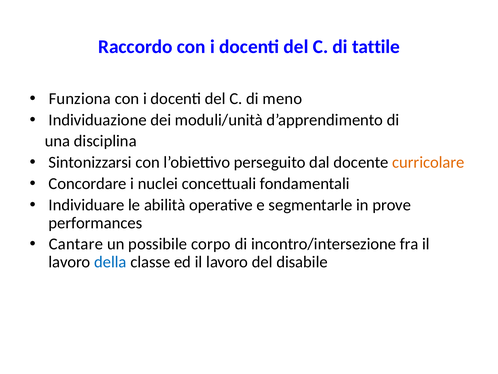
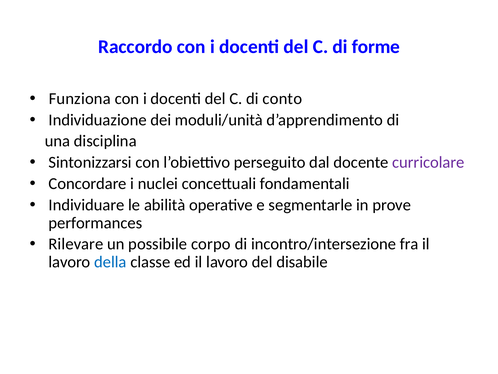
tattile: tattile -> forme
meno: meno -> conto
curricolare colour: orange -> purple
Cantare: Cantare -> Rilevare
